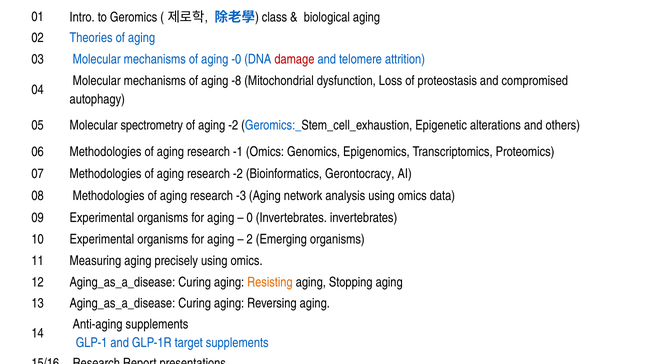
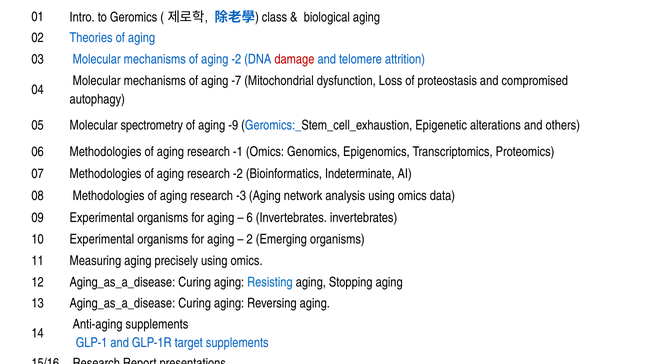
aging -0: -0 -> -2
-8: -8 -> -7
aging -2: -2 -> -9
Gerontocracy: Gerontocracy -> Indeterminate
0 at (250, 218): 0 -> 6
Resisting colour: orange -> blue
